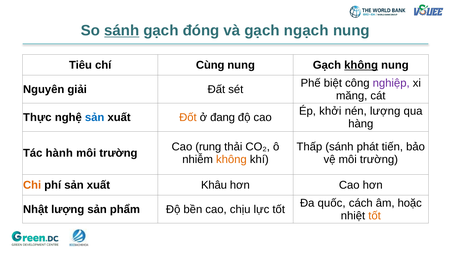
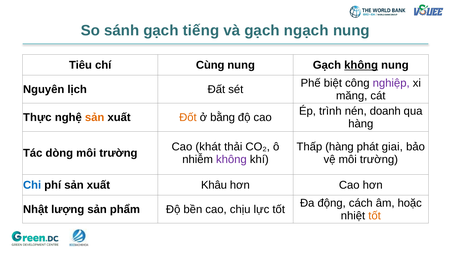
sánh at (122, 31) underline: present -> none
đóng: đóng -> tiếng
giải: giải -> lịch
khởi: khởi -> trình
lượng: lượng -> doanh
sản at (95, 117) colour: blue -> orange
đang: đang -> bằng
rung: rung -> khát
Thấp sánh: sánh -> hàng
tiến: tiến -> giai
hành: hành -> dòng
không at (231, 159) colour: orange -> purple
Chi colour: orange -> blue
quốc: quốc -> động
